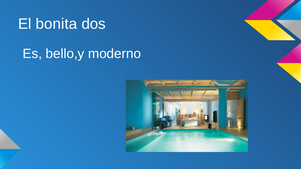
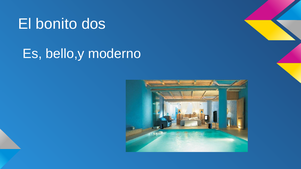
bonita: bonita -> bonito
